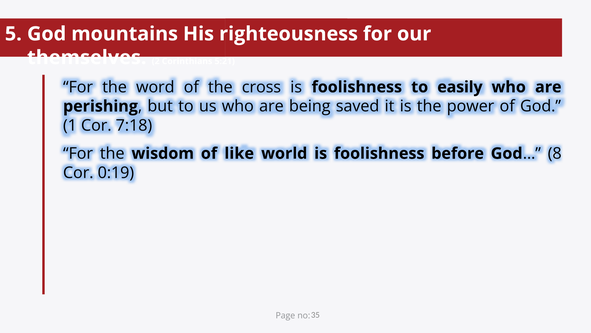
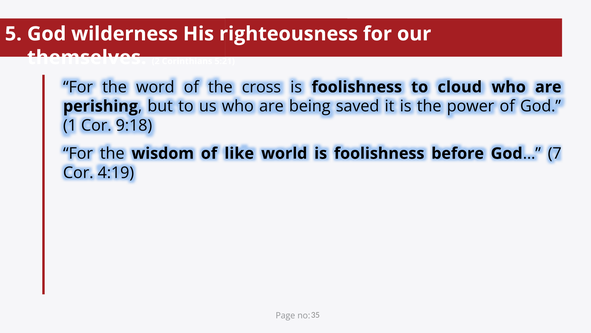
mountains: mountains -> wilderness
easily: easily -> cloud
7:18: 7:18 -> 9:18
8: 8 -> 7
0:19: 0:19 -> 4:19
